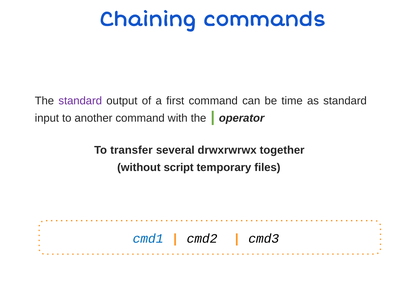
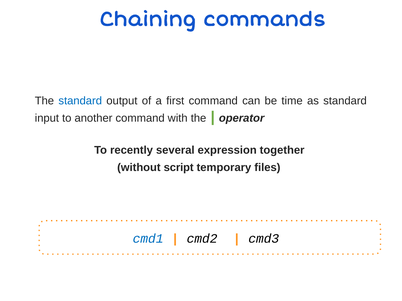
standard at (80, 101) colour: purple -> blue
transfer: transfer -> recently
drwxrwrwx: drwxrwrwx -> expression
